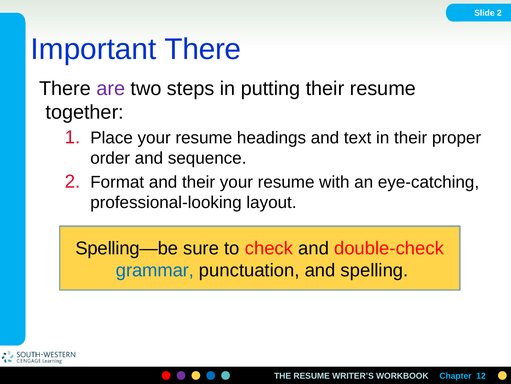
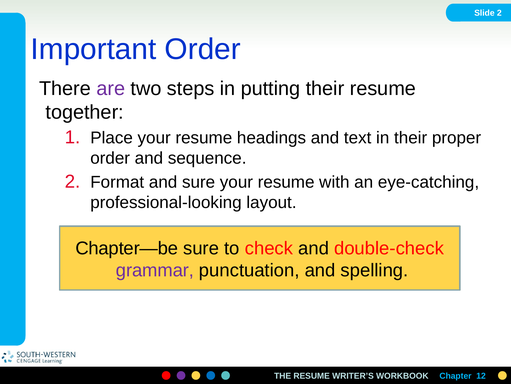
Important There: There -> Order
and their: their -> sure
Spelling—be: Spelling—be -> Chapter—be
grammar colour: blue -> purple
